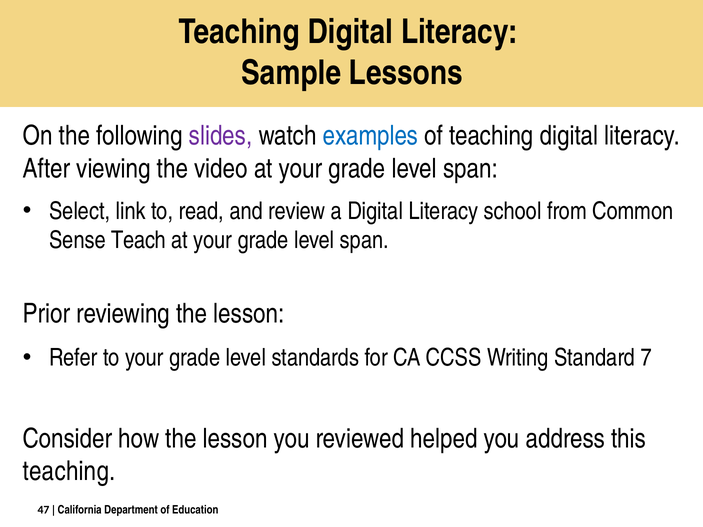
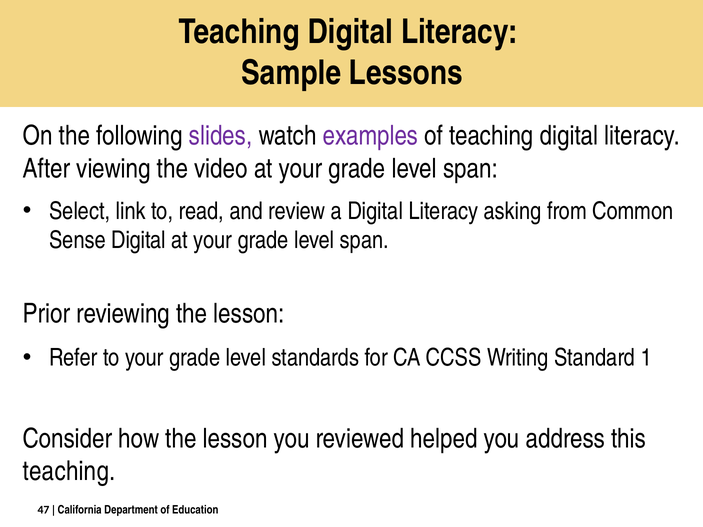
examples colour: blue -> purple
school: school -> asking
Sense Teach: Teach -> Digital
7: 7 -> 1
